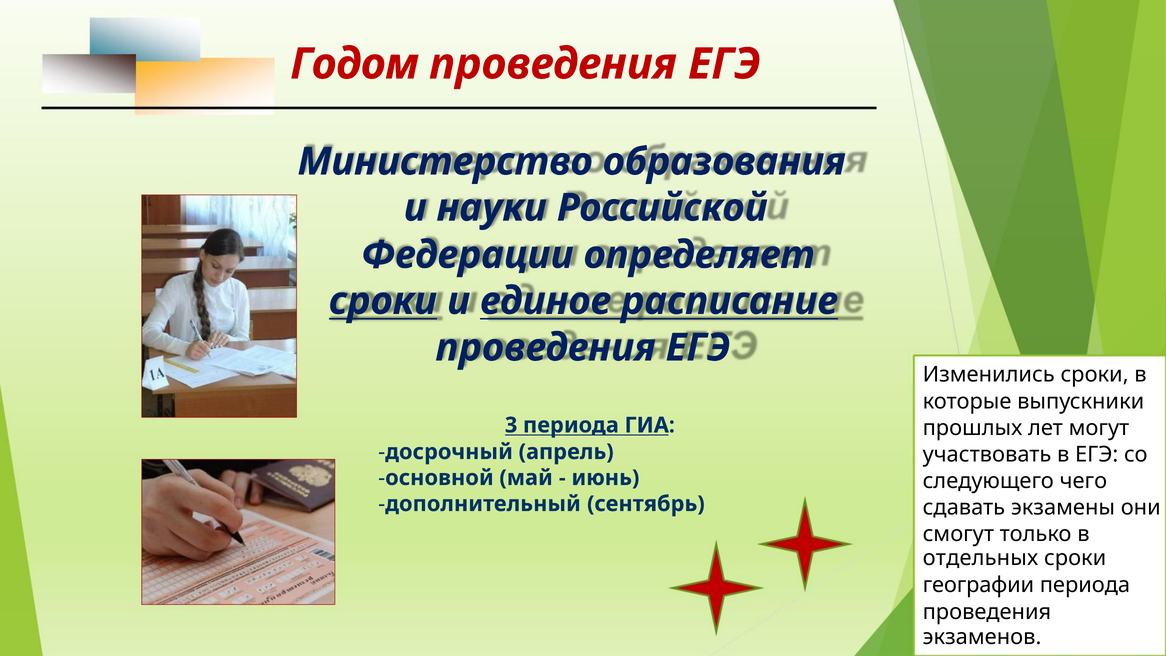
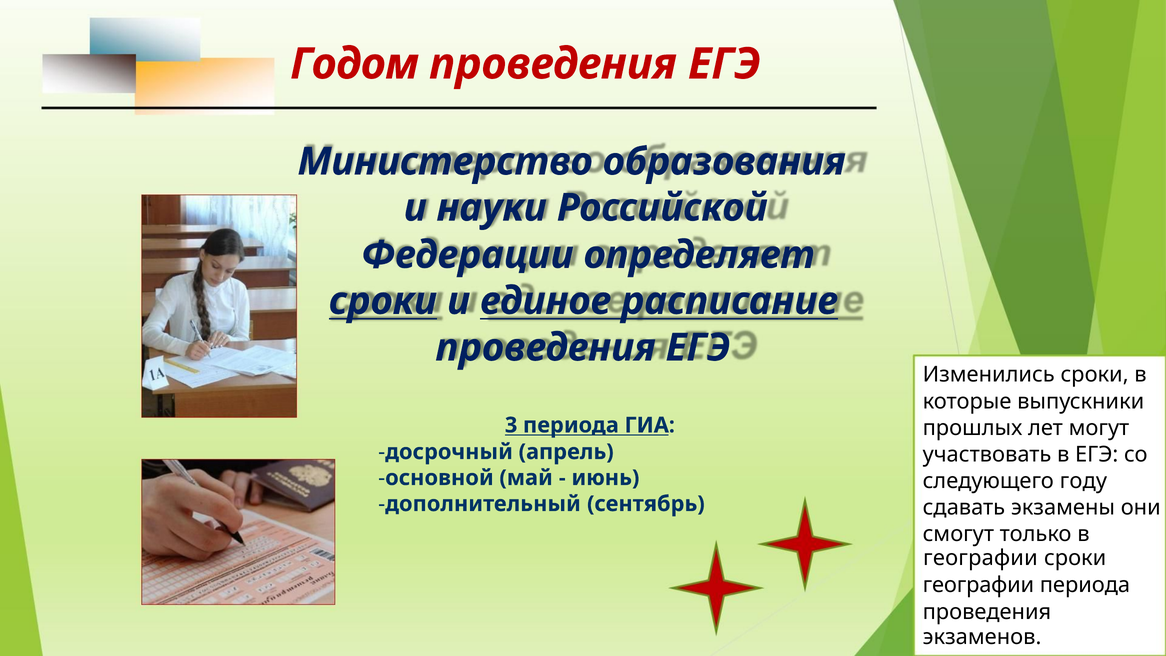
чего: чего -> году
отдельных at (980, 558): отдельных -> географии
